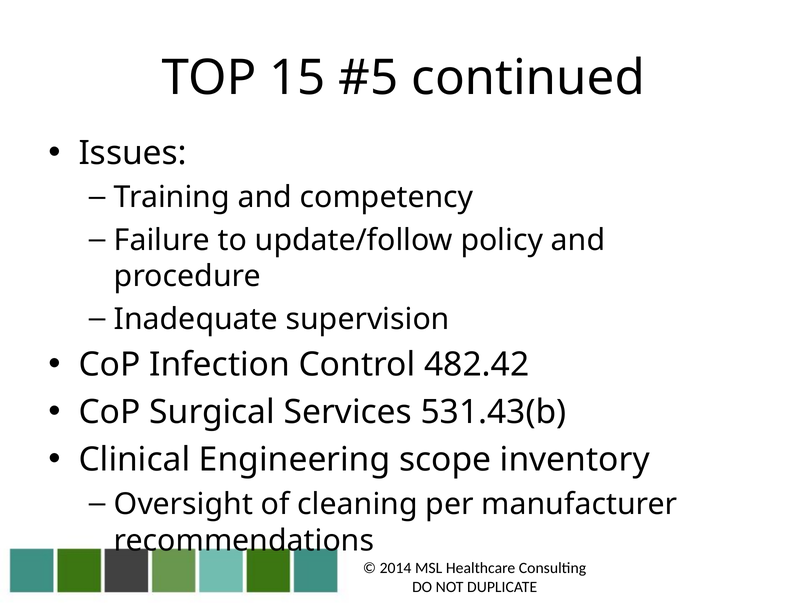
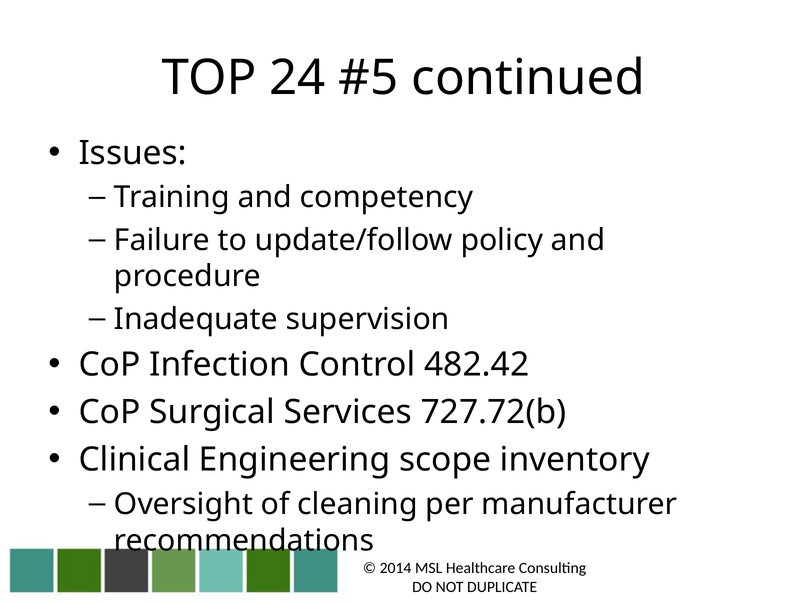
15: 15 -> 24
531.43(b: 531.43(b -> 727.72(b
